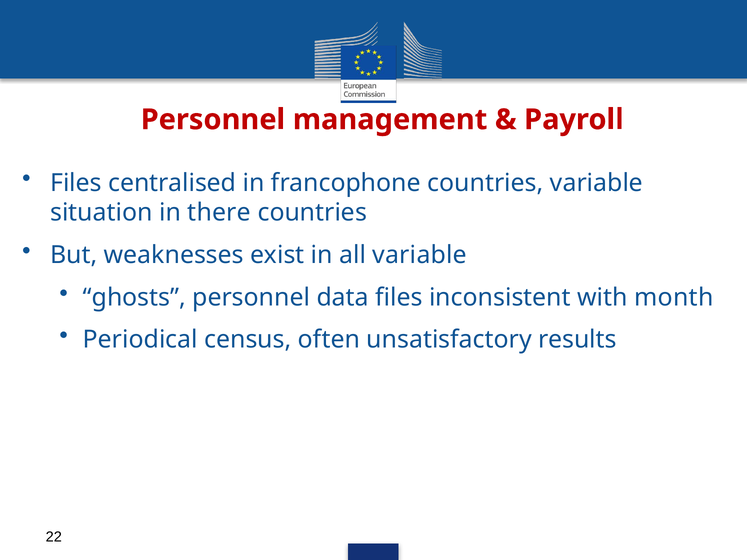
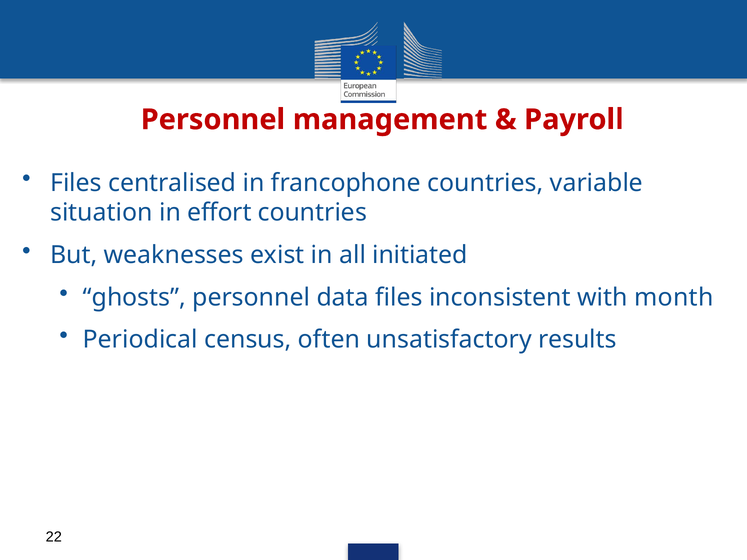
there: there -> effort
all variable: variable -> initiated
